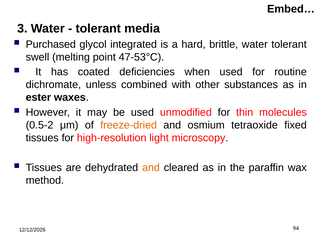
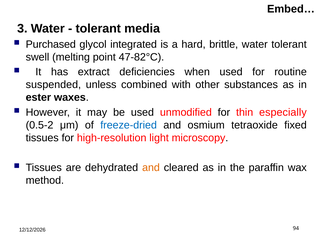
47-53°C: 47-53°C -> 47-82°C
coated: coated -> extract
dichromate: dichromate -> suspended
molecules: molecules -> especially
freeze-dried colour: orange -> blue
